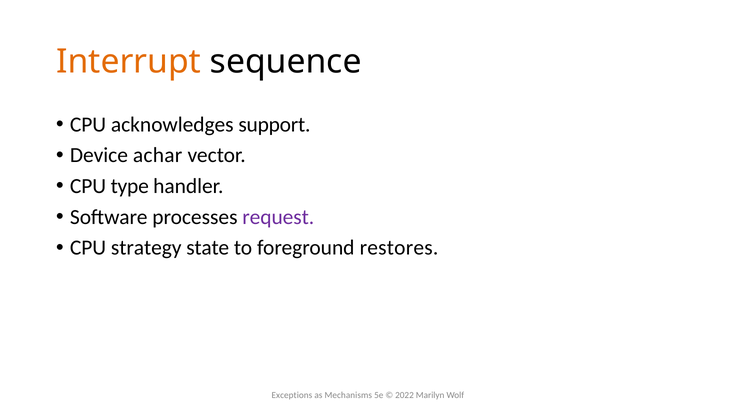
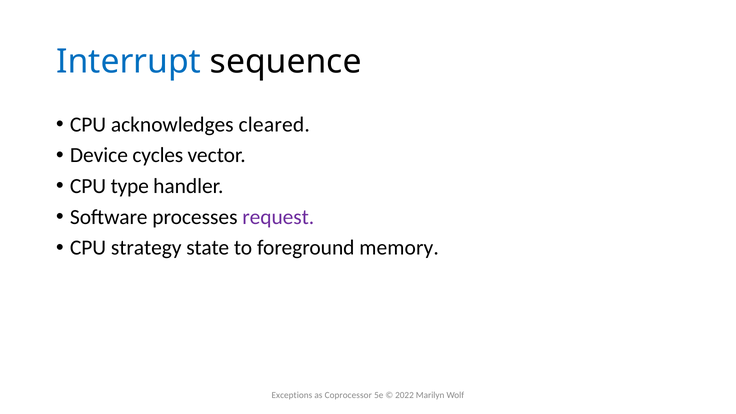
Interrupt colour: orange -> blue
support: support -> cleared
achar: achar -> cycles
restores: restores -> memory
Mechanisms: Mechanisms -> Coprocessor
